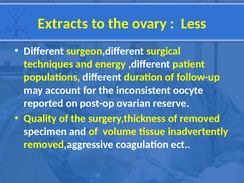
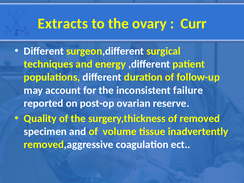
Less: Less -> Curr
oocyte: oocyte -> failure
